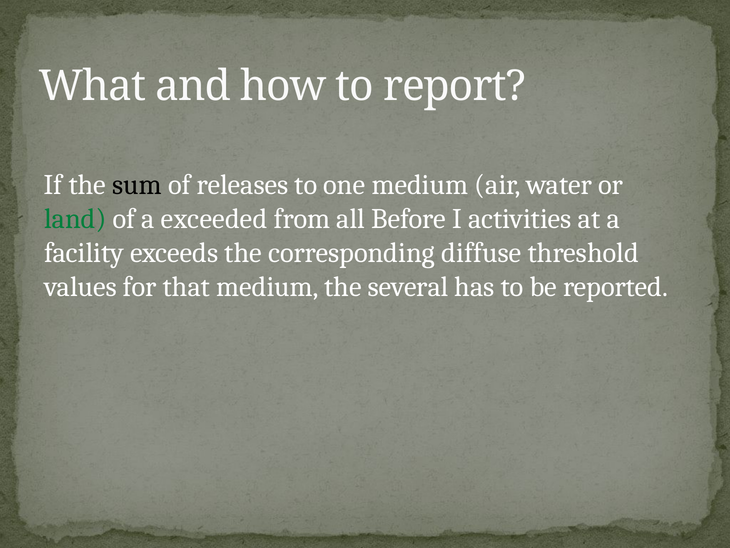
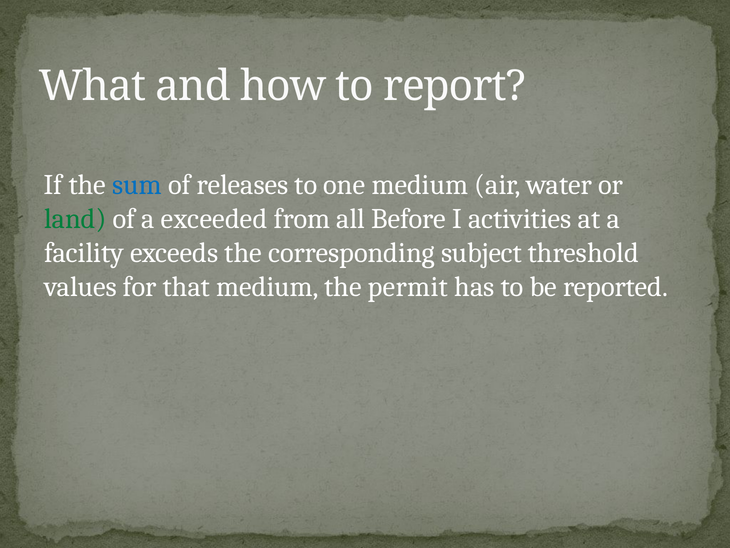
sum colour: black -> blue
diffuse: diffuse -> subject
several: several -> permit
